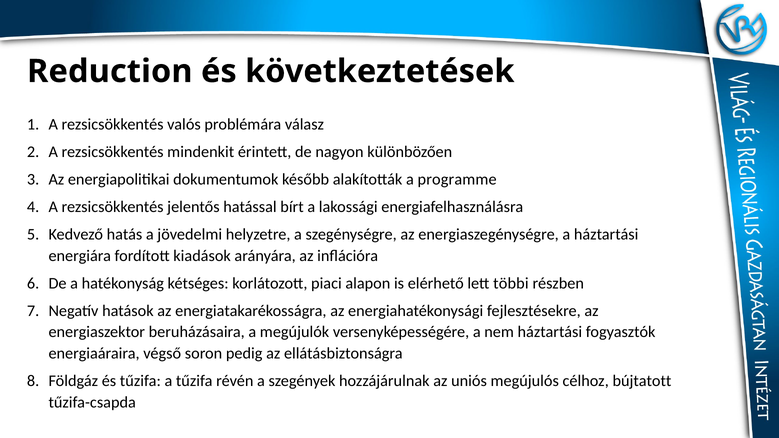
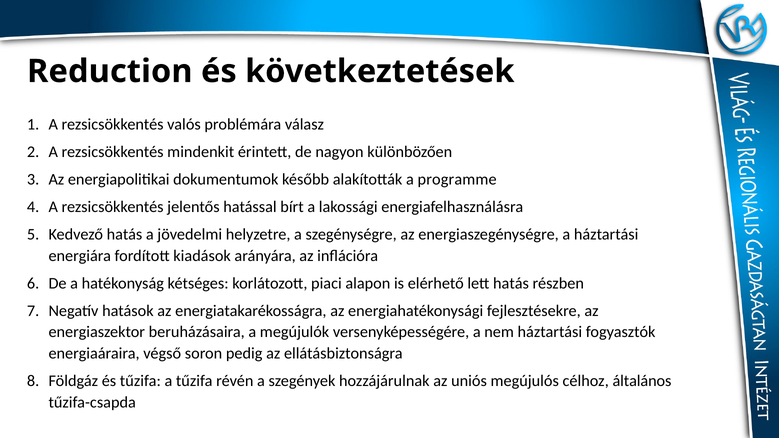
lett többi: többi -> hatás
bújtatott: bújtatott -> általános
